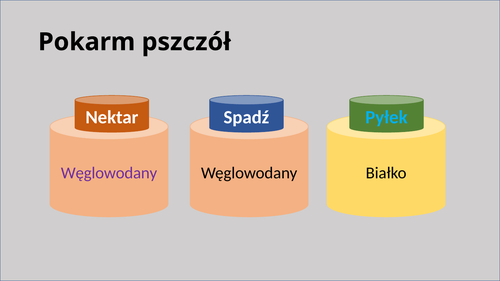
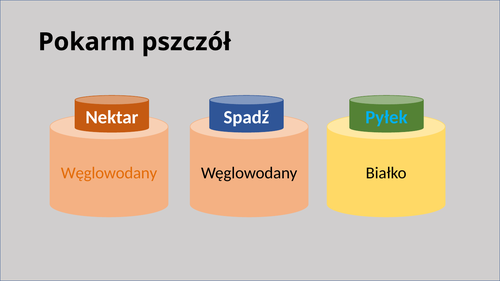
Węglowodany at (109, 173) colour: purple -> orange
